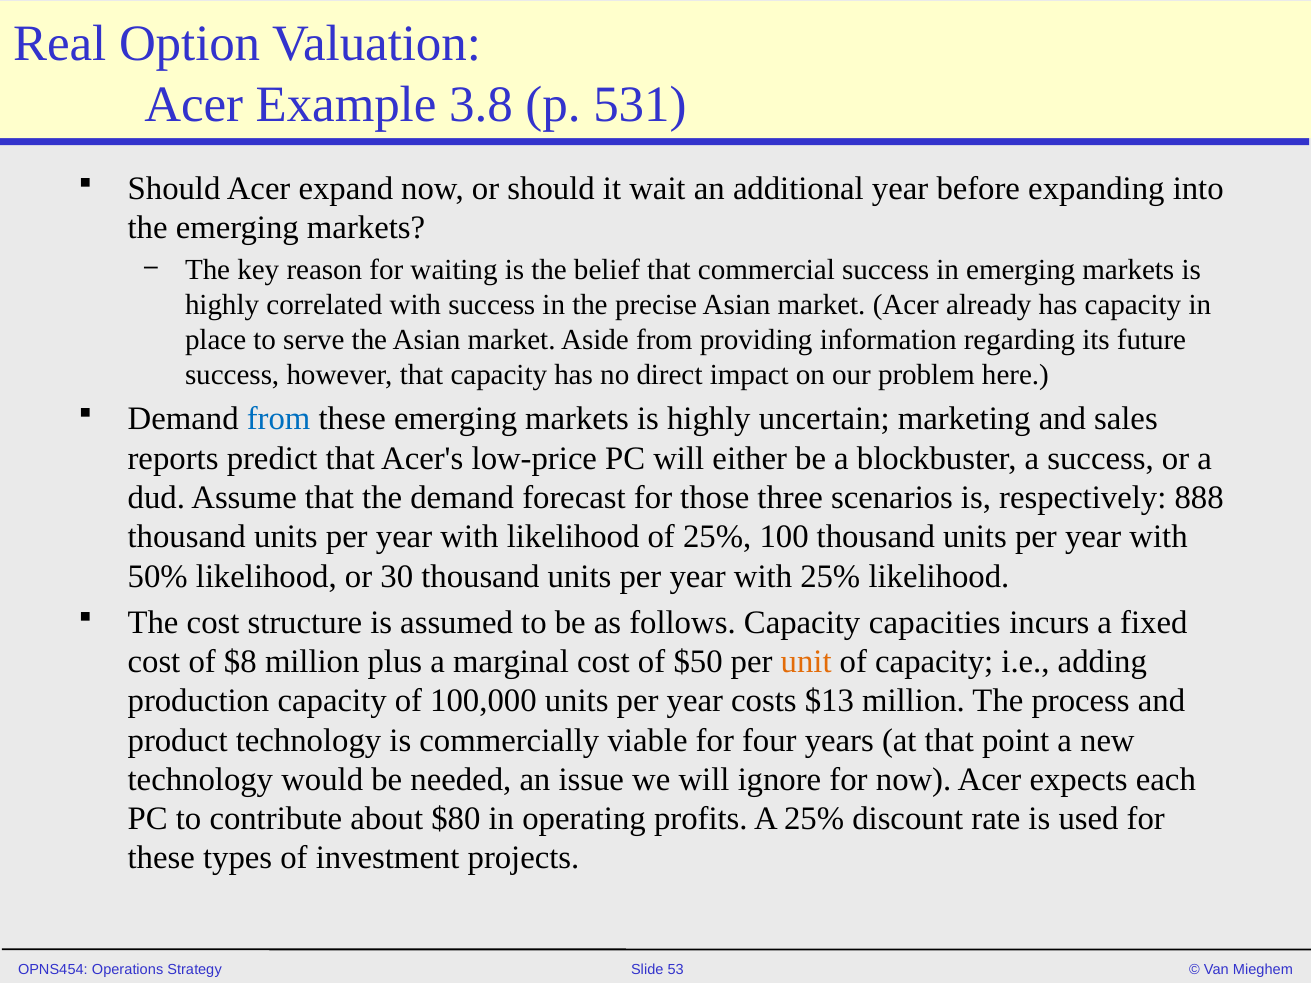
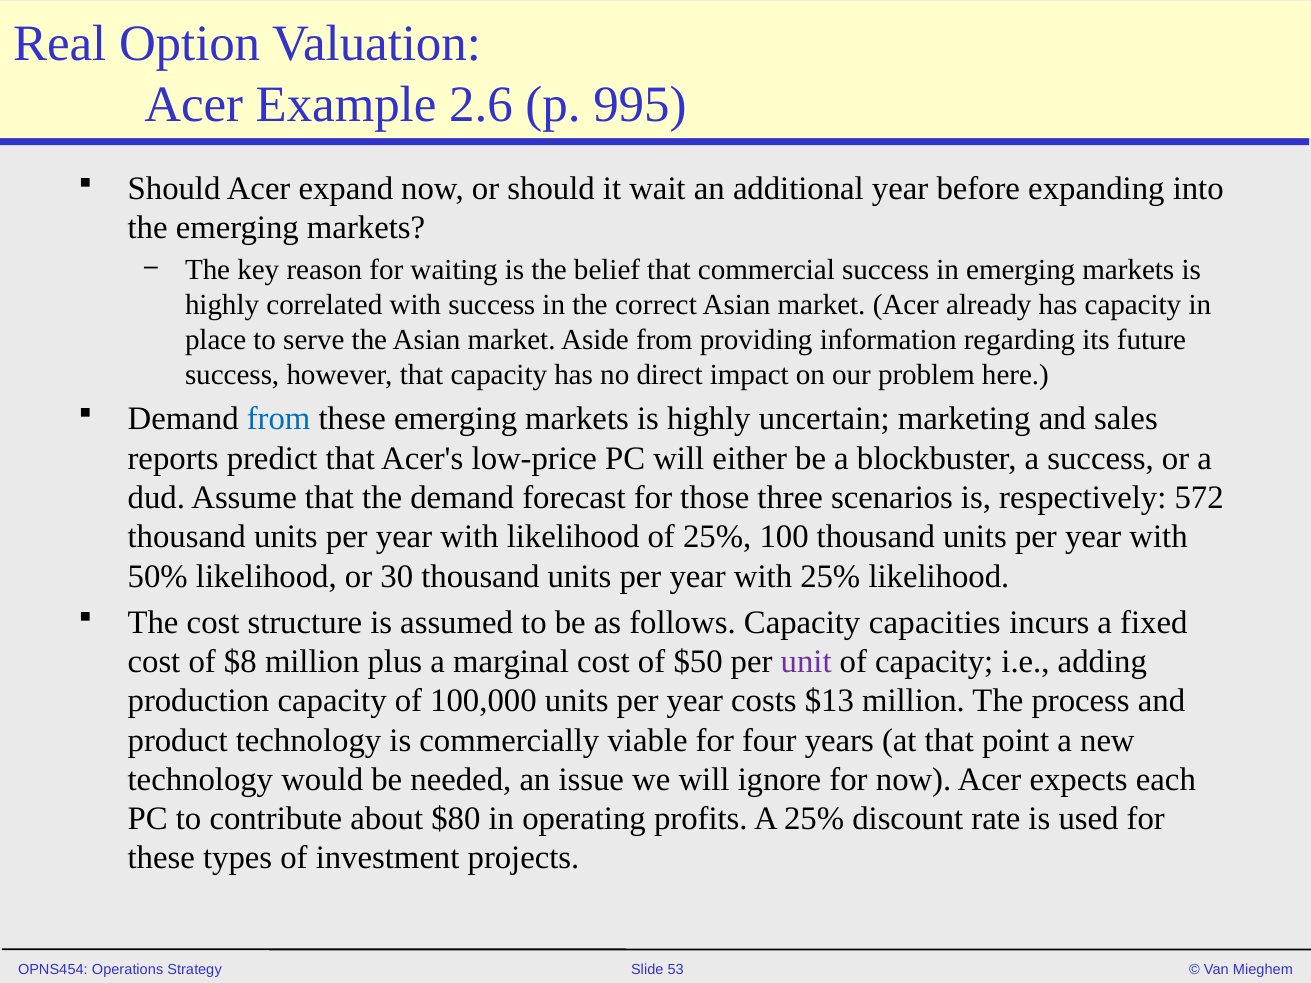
3.8: 3.8 -> 2.6
531: 531 -> 995
precise: precise -> correct
888: 888 -> 572
unit colour: orange -> purple
